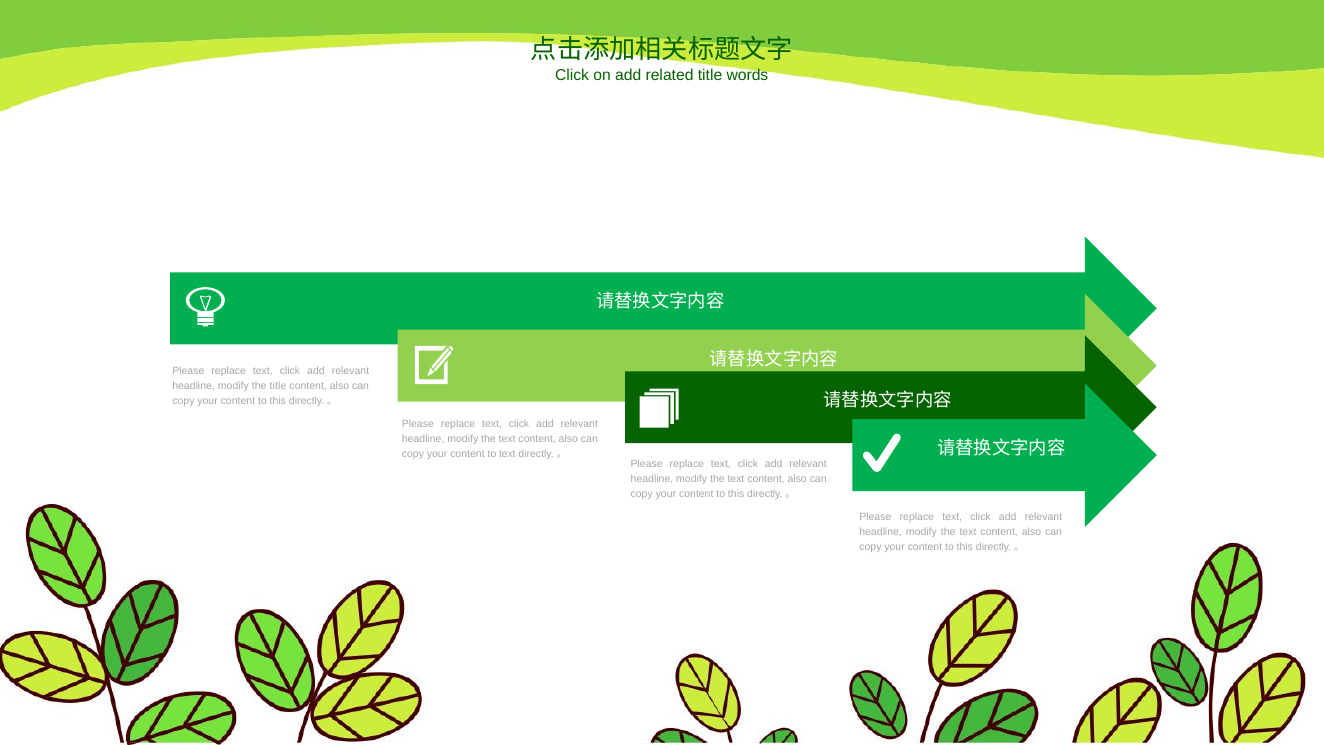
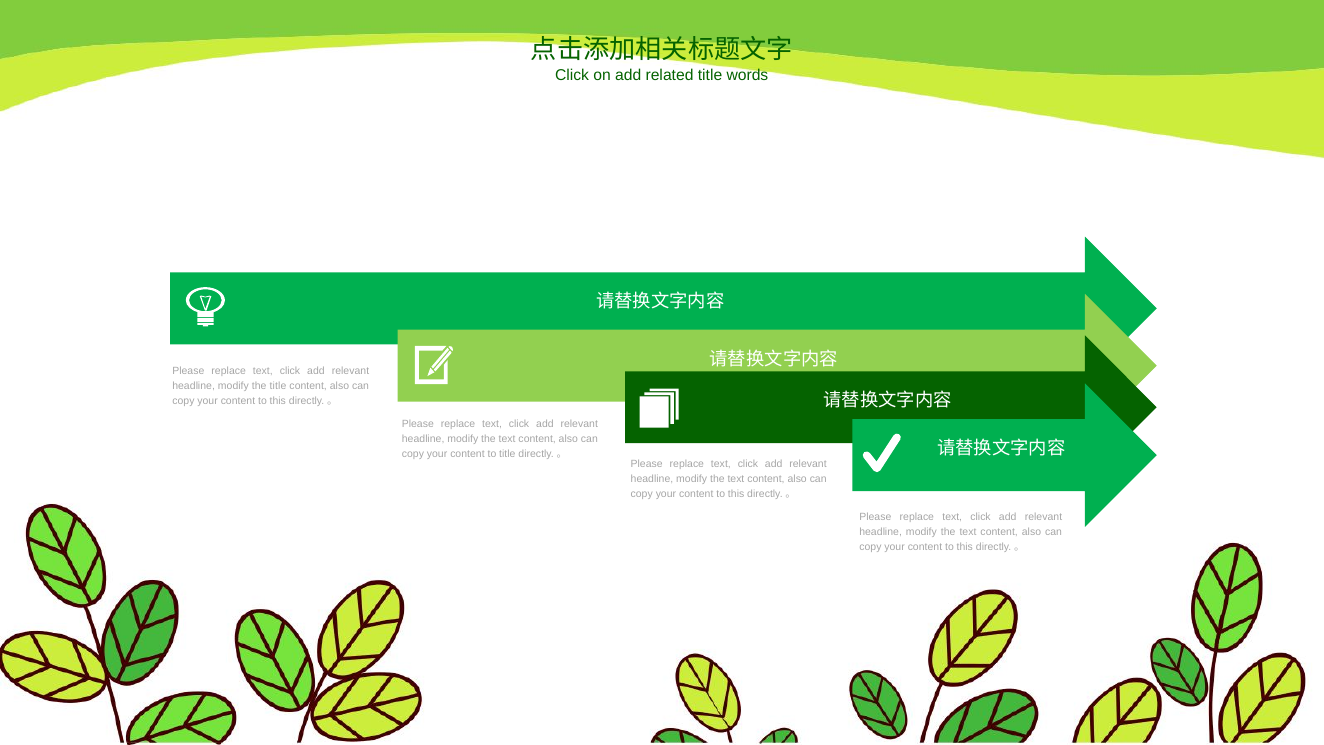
to text: text -> title
